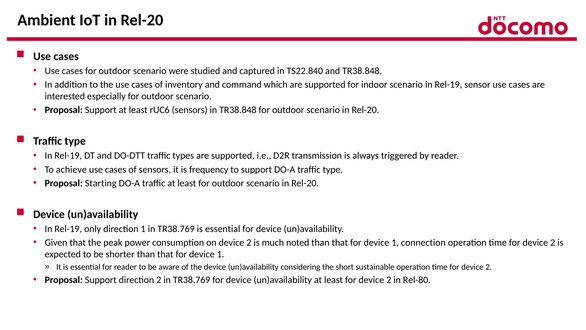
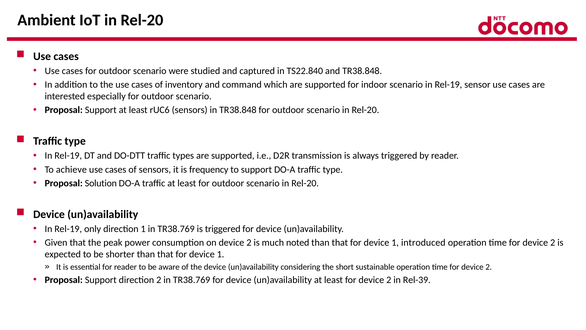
Starting: Starting -> Solution
TR38.769 is essential: essential -> triggered
connection: connection -> introduced
Rel-80: Rel-80 -> Rel-39
